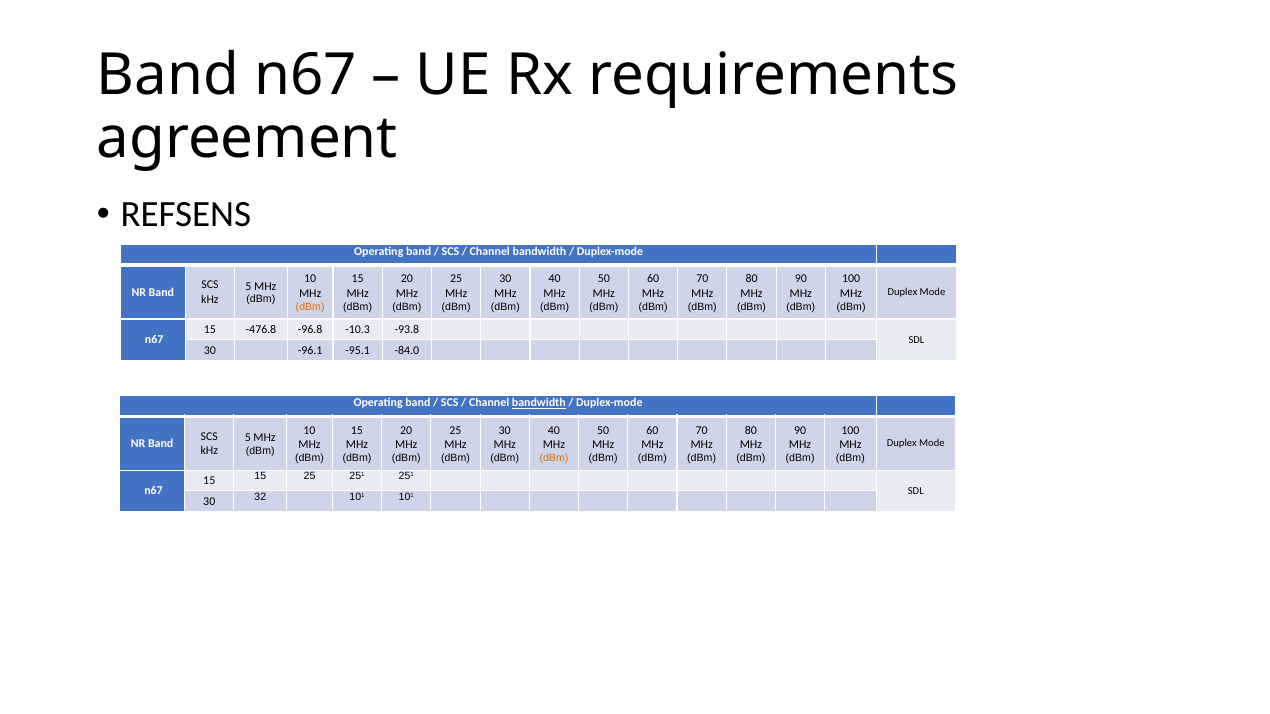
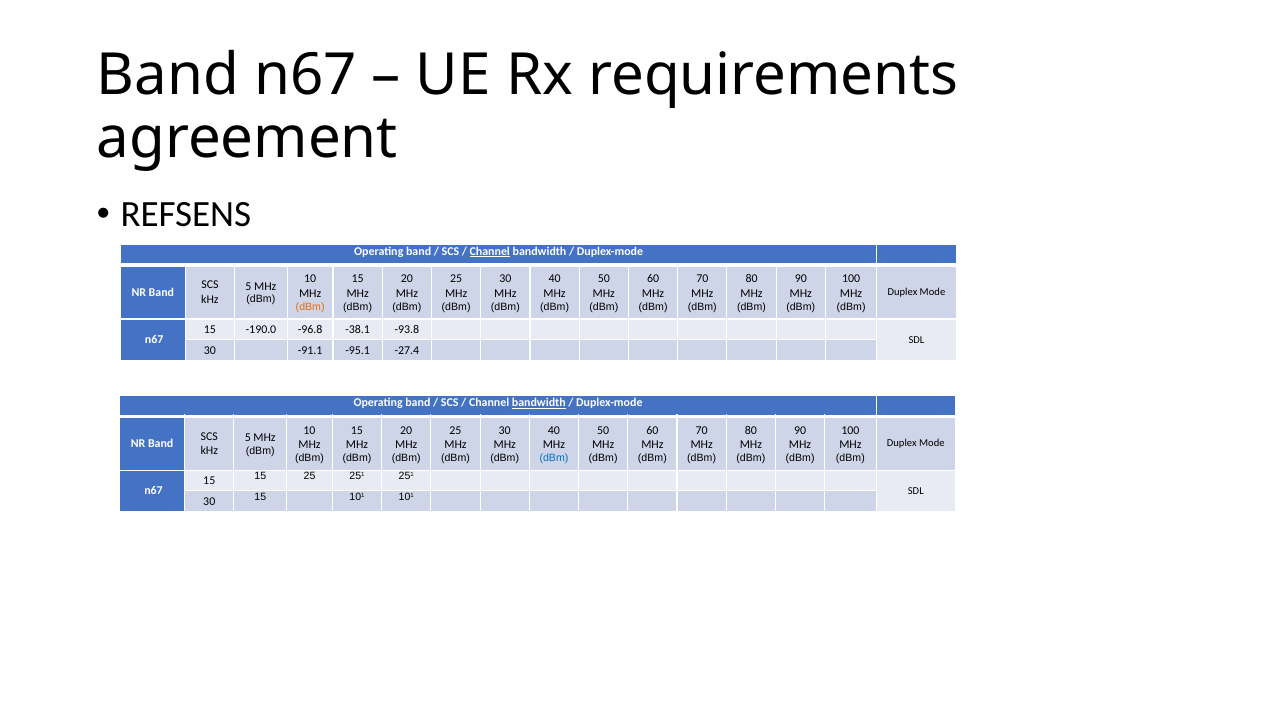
Channel at (490, 252) underline: none -> present
-476.8: -476.8 -> -190.0
-10.3: -10.3 -> -38.1
-96.1: -96.1 -> -91.1
-84.0: -84.0 -> -27.4
dBm at (554, 458) colour: orange -> blue
30 32: 32 -> 15
